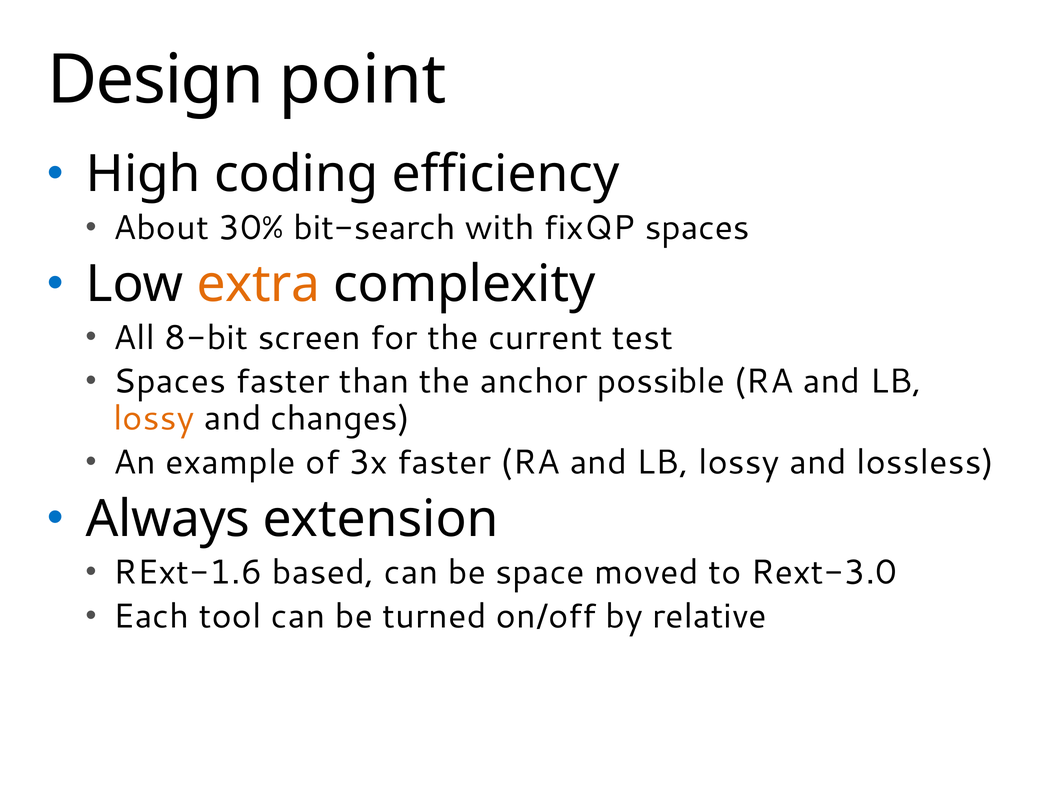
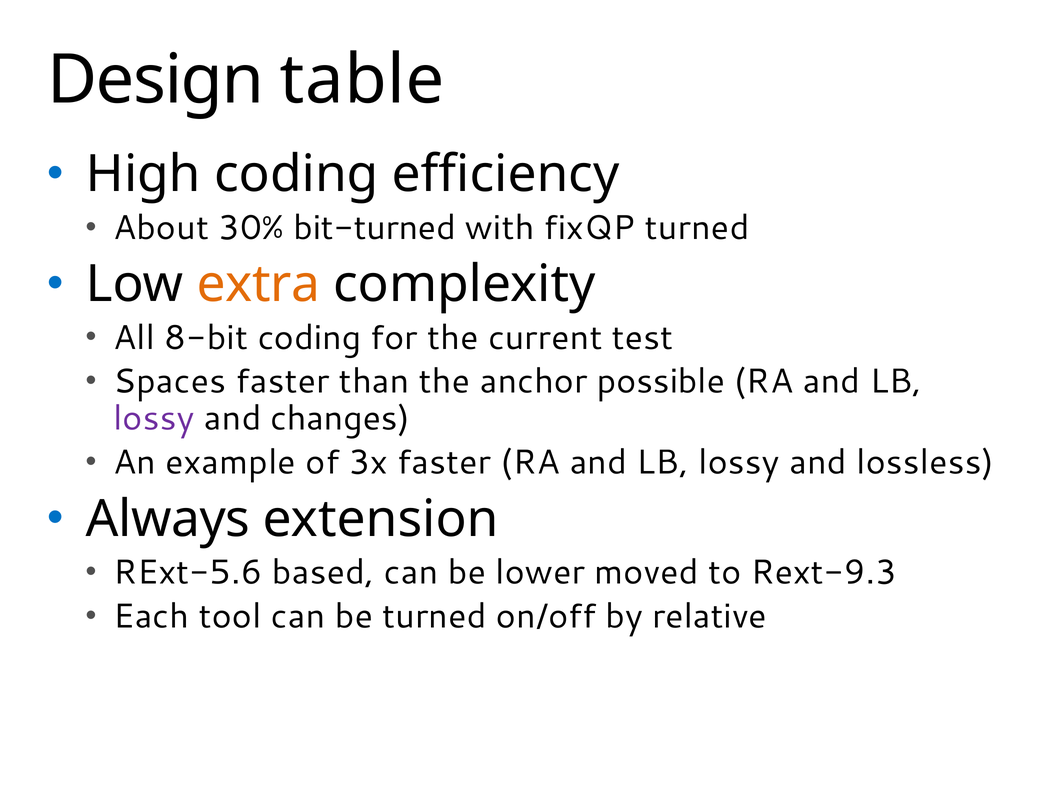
point: point -> table
bit-search: bit-search -> bit-turned
fixQP spaces: spaces -> turned
8-bit screen: screen -> coding
lossy at (154, 419) colour: orange -> purple
RExt-1.6: RExt-1.6 -> RExt-5.6
space: space -> lower
Rext-3.0: Rext-3.0 -> Rext-9.3
